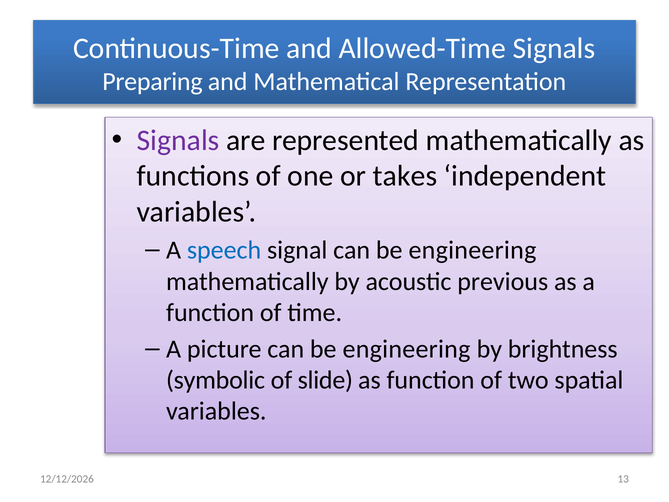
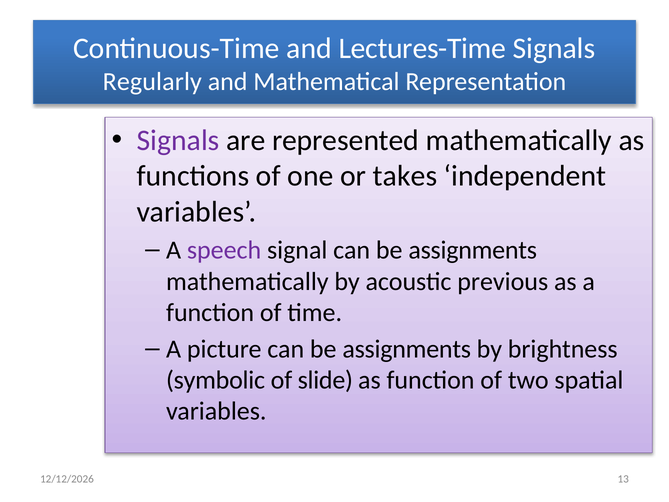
Allowed-Time: Allowed-Time -> Lectures-Time
Preparing: Preparing -> Regularly
speech colour: blue -> purple
signal can be engineering: engineering -> assignments
picture can be engineering: engineering -> assignments
